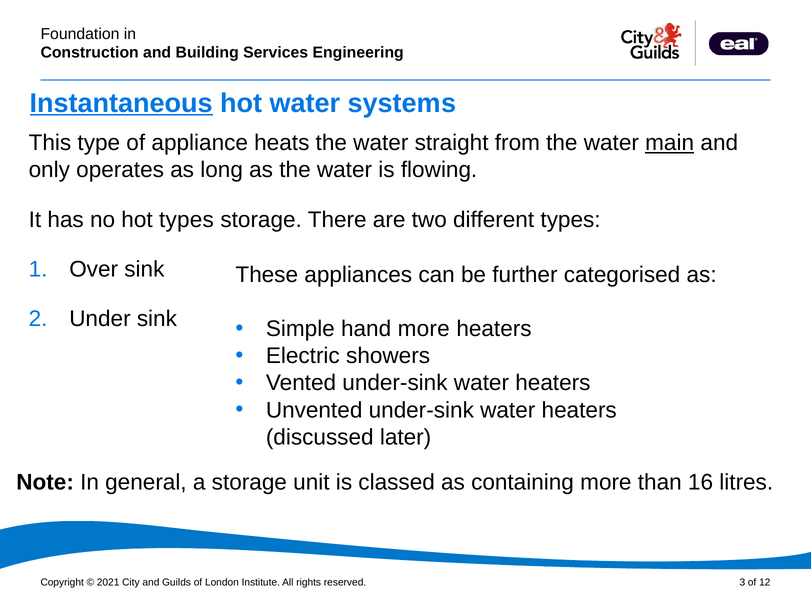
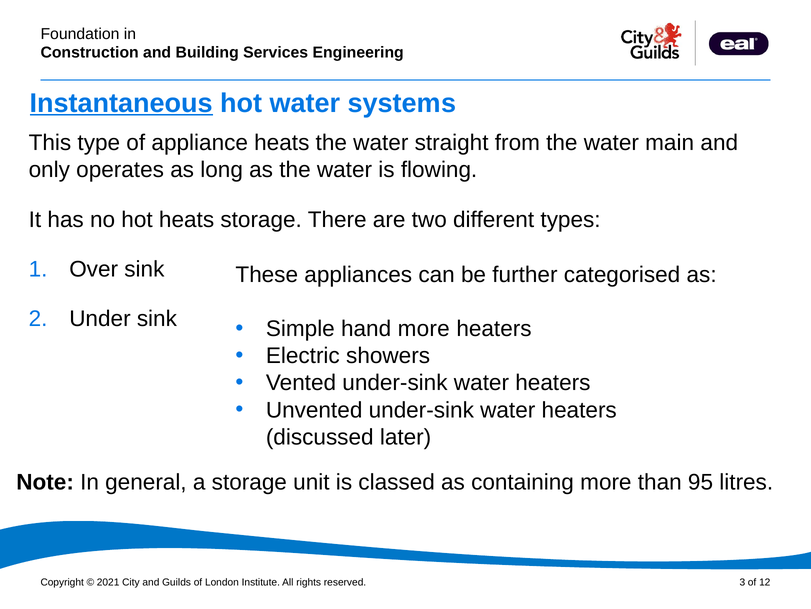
main underline: present -> none
hot types: types -> heats
16: 16 -> 95
